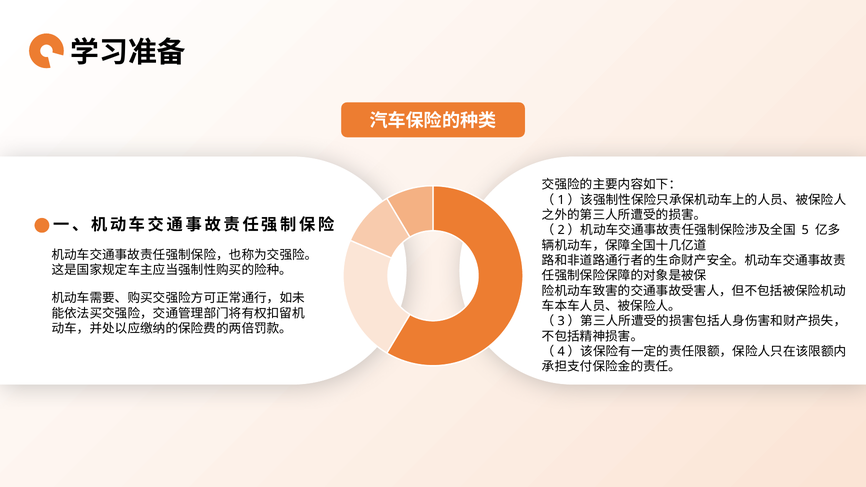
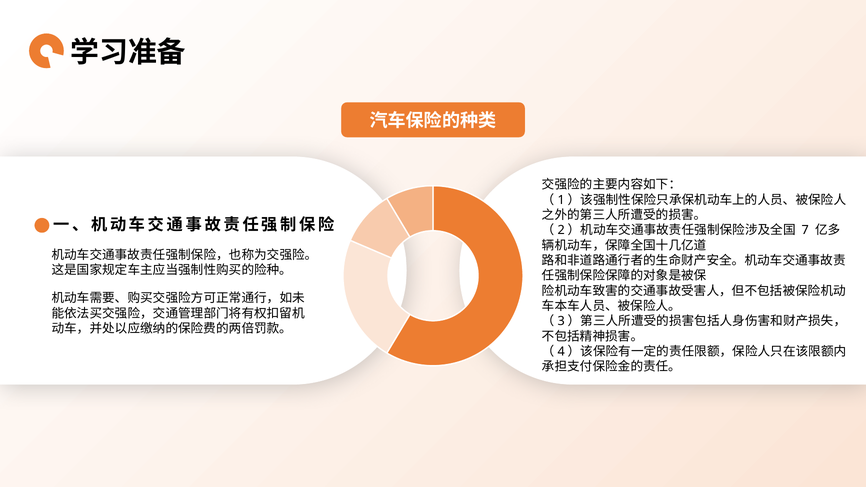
5: 5 -> 7
